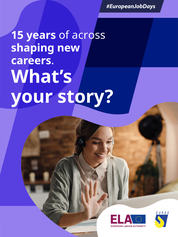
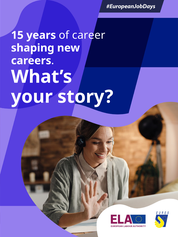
across: across -> career
